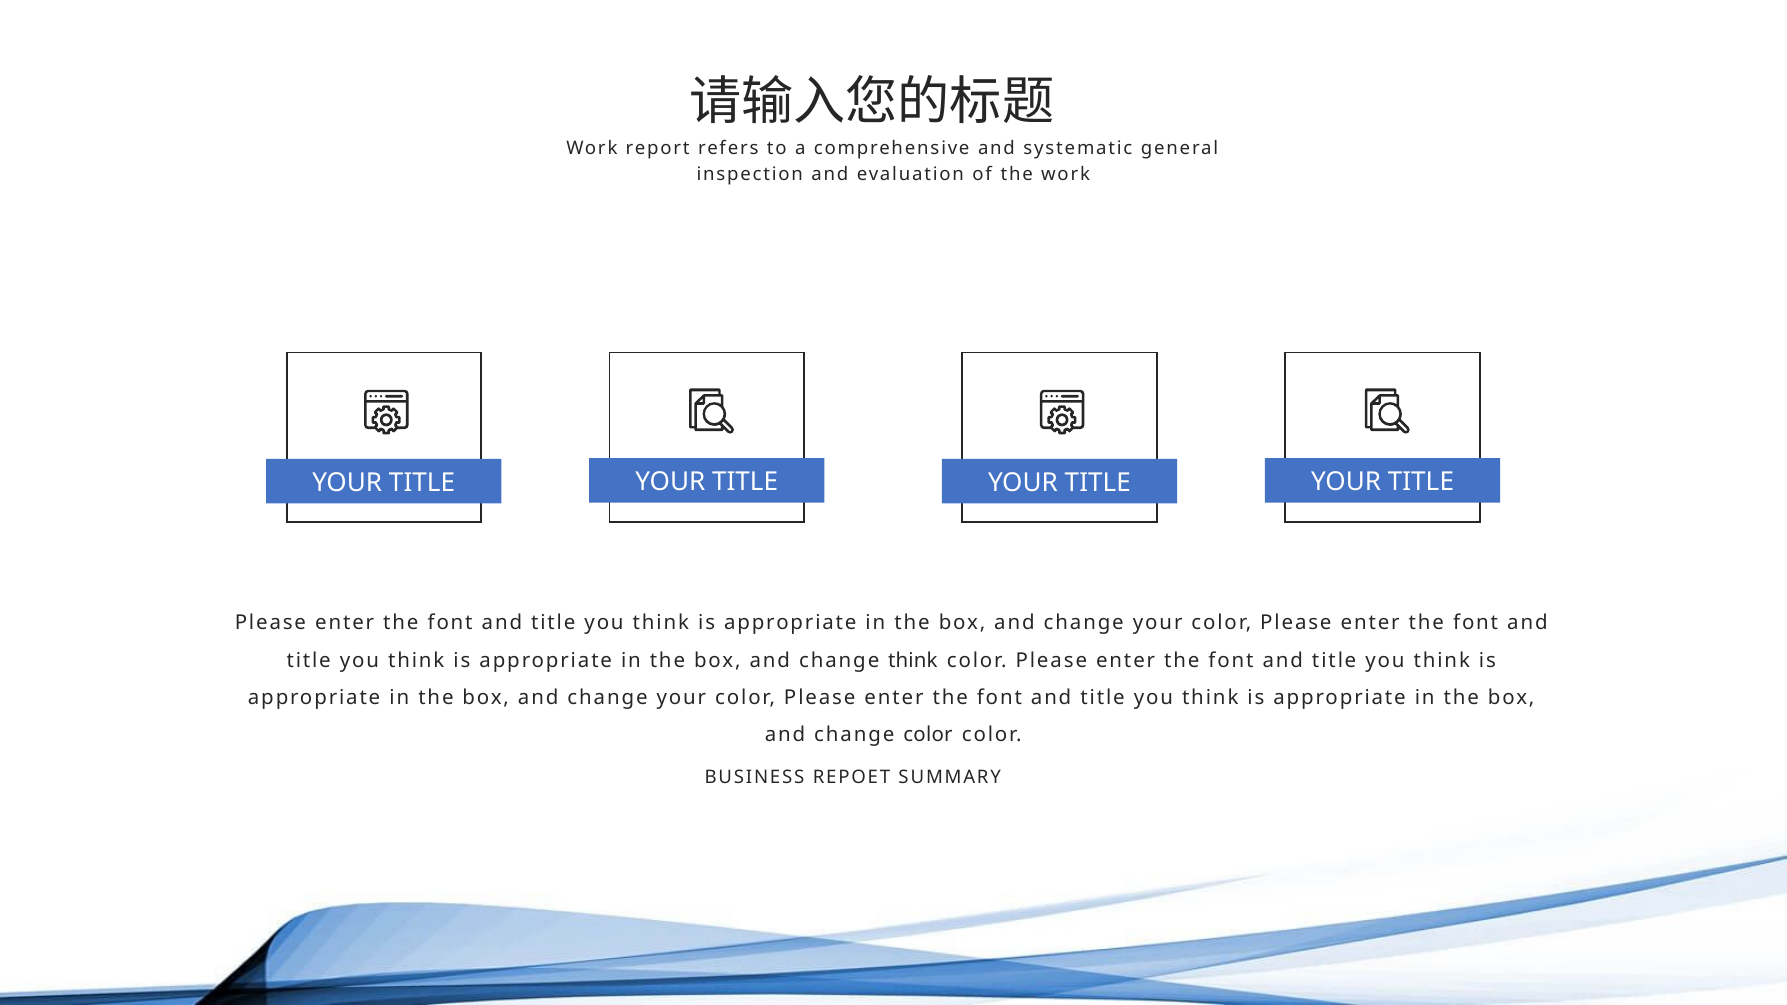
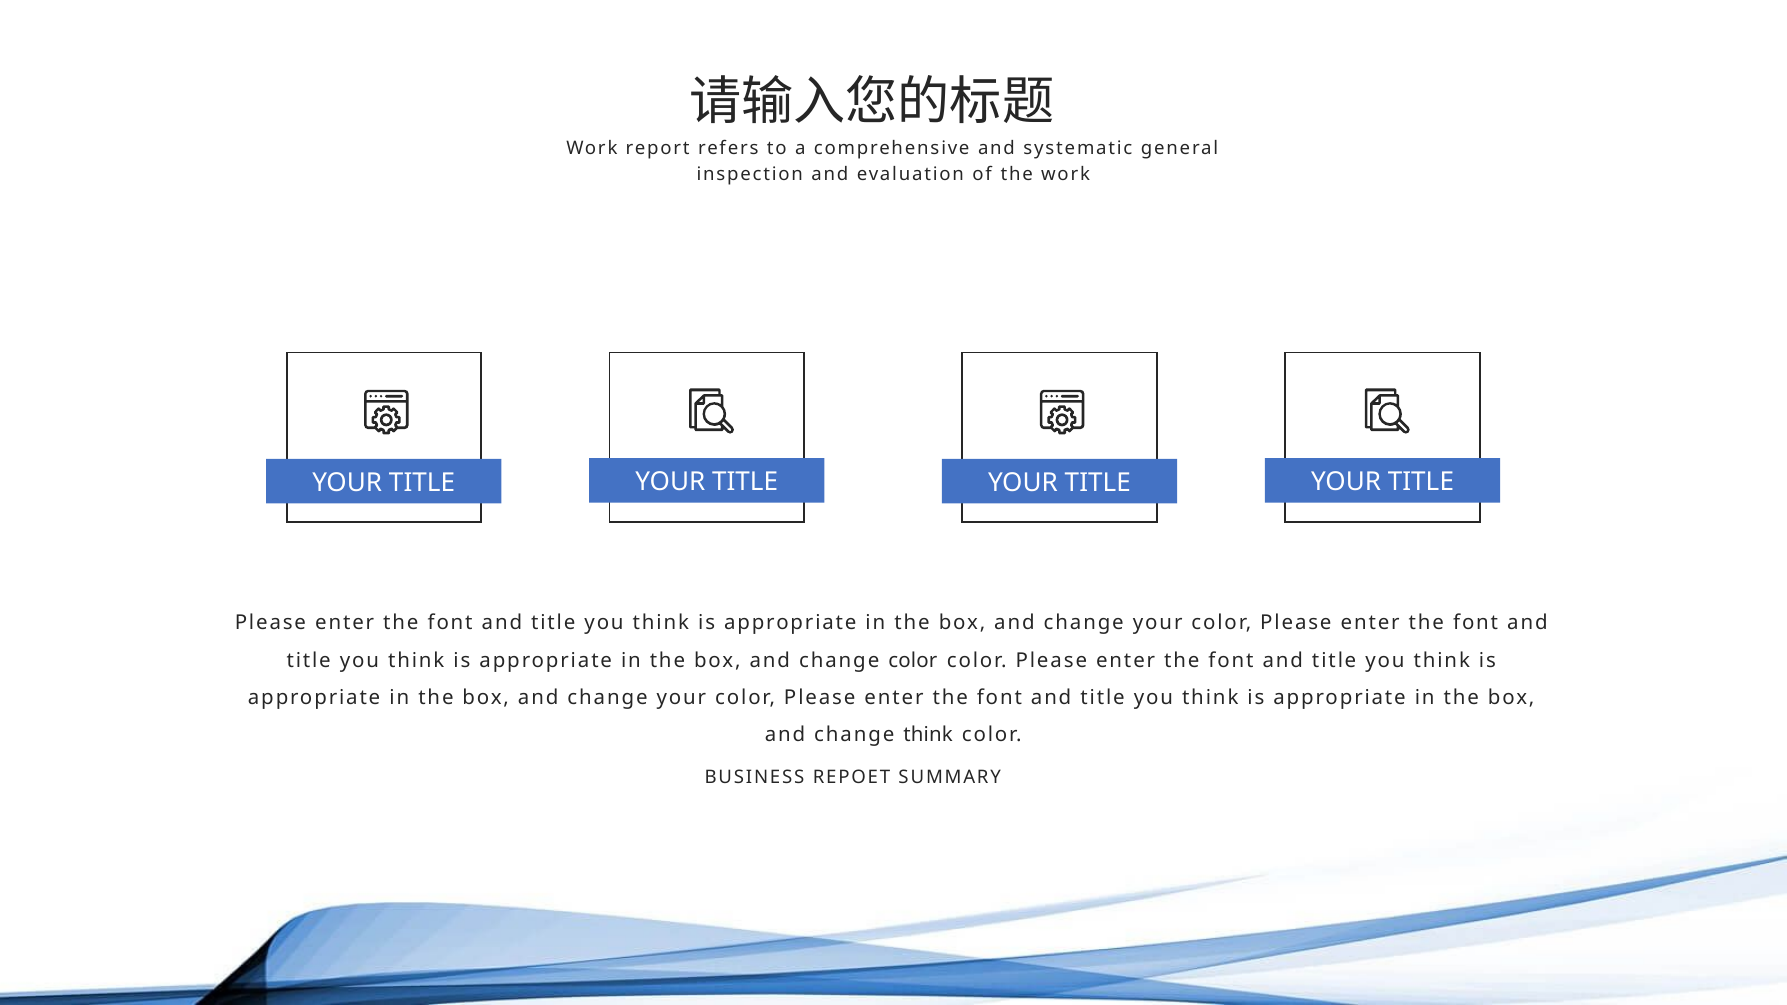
change think: think -> color
change color: color -> think
